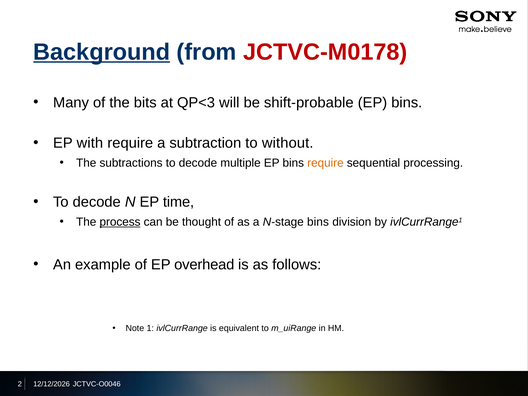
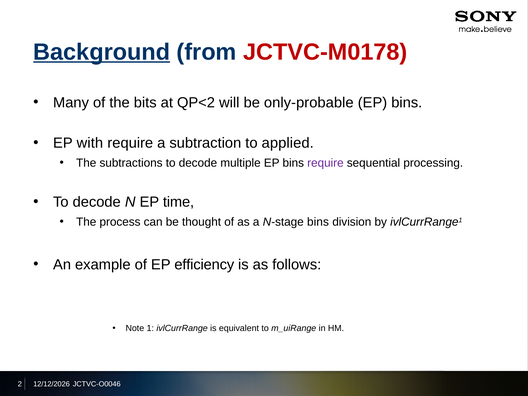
QP<3: QP<3 -> QP<2
shift-probable: shift-probable -> only-probable
without: without -> applied
require at (325, 163) colour: orange -> purple
process underline: present -> none
overhead: overhead -> efficiency
